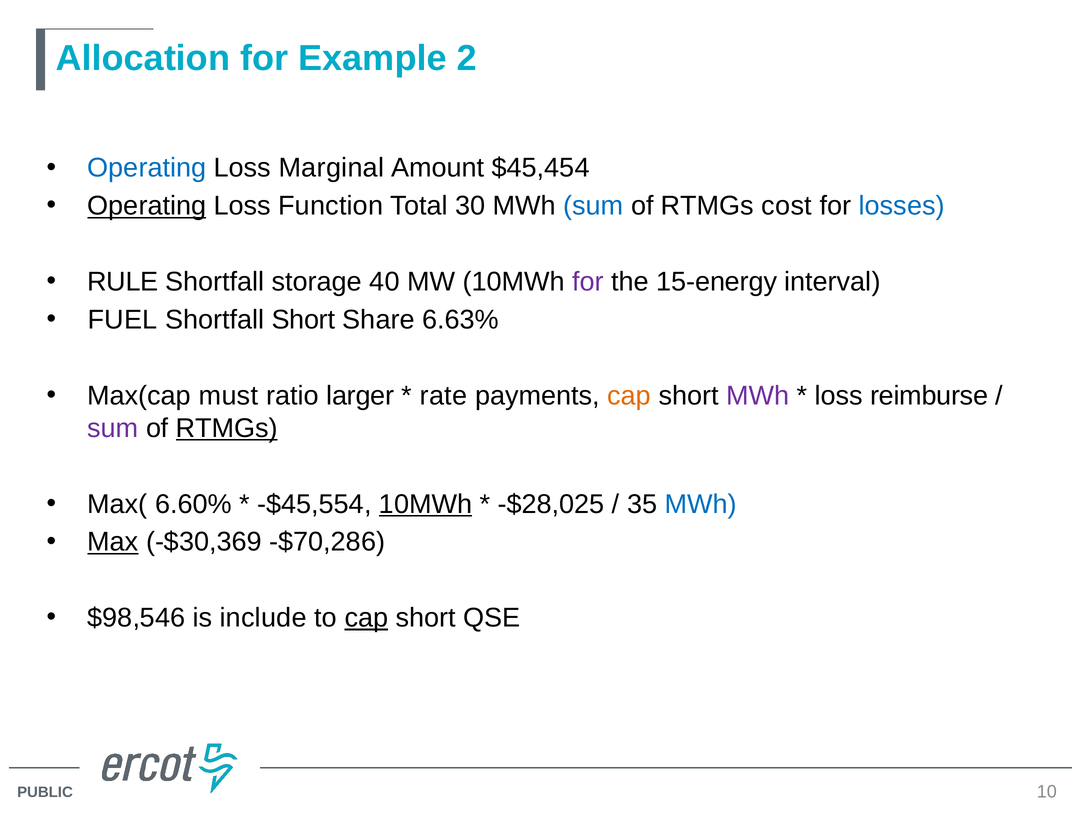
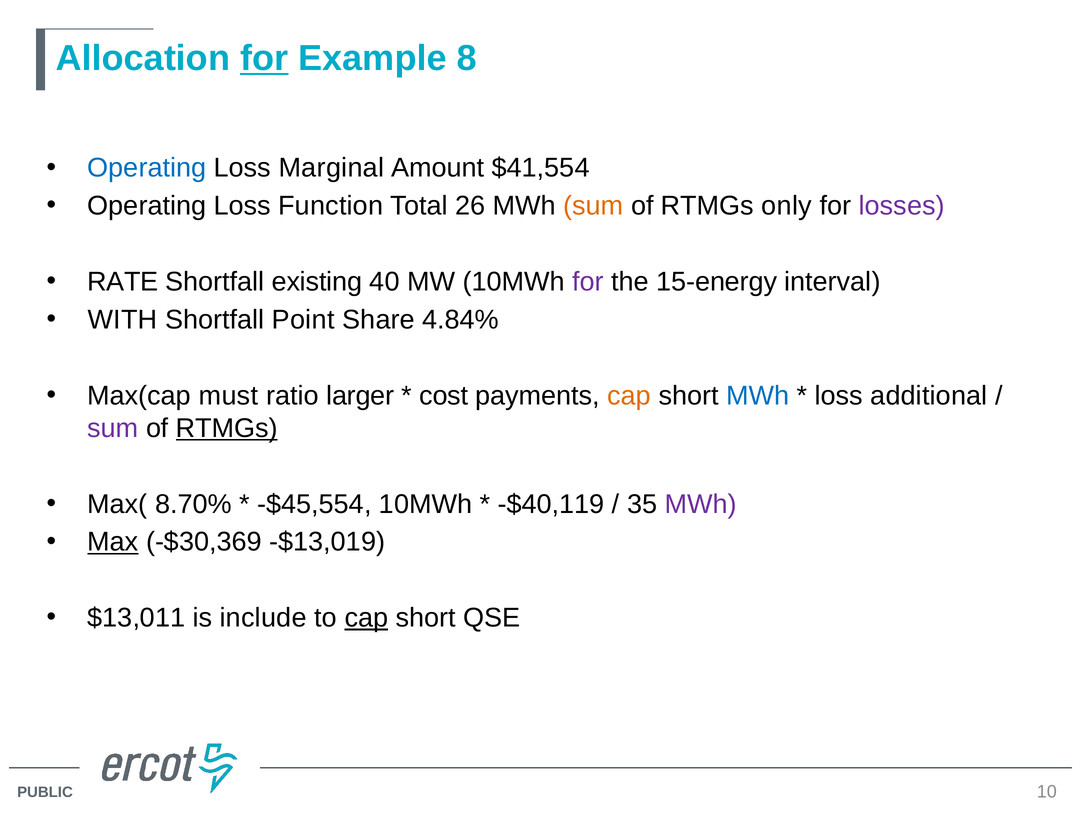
for at (264, 58) underline: none -> present
2: 2 -> 8
$45,454: $45,454 -> $41,554
Operating at (147, 206) underline: present -> none
30: 30 -> 26
sum at (593, 206) colour: blue -> orange
cost: cost -> only
losses colour: blue -> purple
RULE: RULE -> RATE
storage: storage -> existing
FUEL: FUEL -> WITH
Shortfall Short: Short -> Point
6.63%: 6.63% -> 4.84%
rate: rate -> cost
MWh at (758, 395) colour: purple -> blue
reimburse: reimburse -> additional
6.60%: 6.60% -> 8.70%
10MWh at (426, 504) underline: present -> none
-$28,025: -$28,025 -> -$40,119
MWh at (701, 504) colour: blue -> purple
-$70,286: -$70,286 -> -$13,019
$98,546: $98,546 -> $13,011
